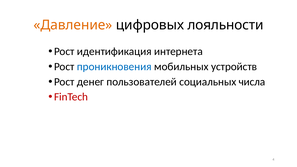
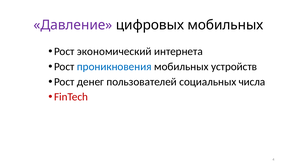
Давление colour: orange -> purple
цифровых лояльности: лояльности -> мобильных
идентификация: идентификация -> экономический
